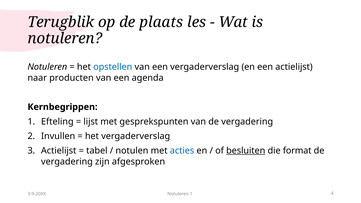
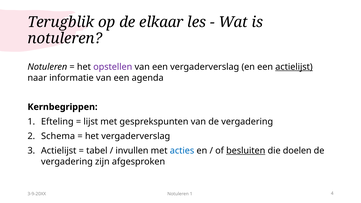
plaats: plaats -> elkaar
opstellen colour: blue -> purple
actielijst at (294, 67) underline: none -> present
producten: producten -> informatie
Invullen: Invullen -> Schema
notulen: notulen -> invullen
format: format -> doelen
